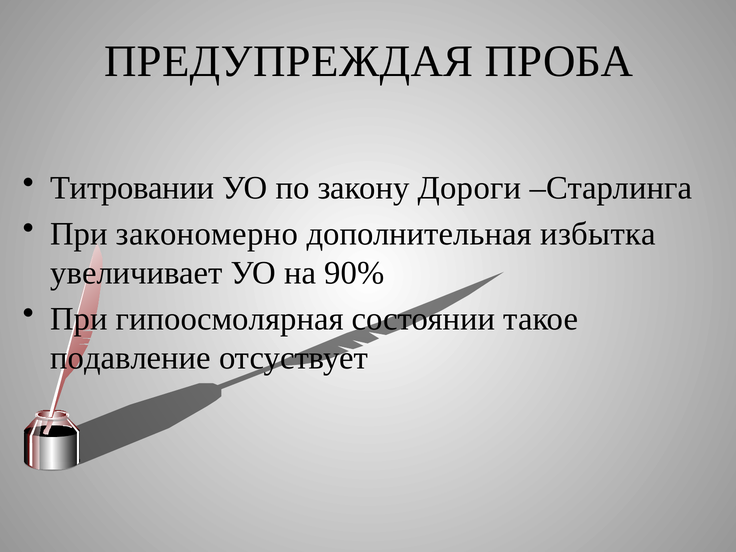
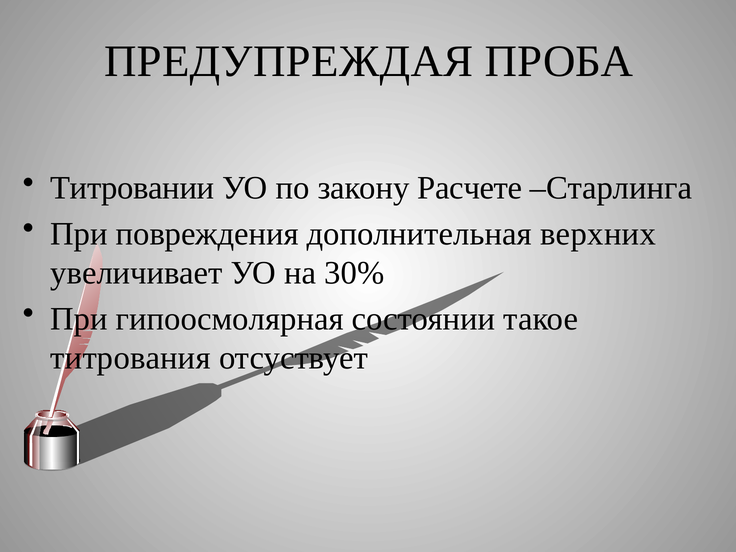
Дороги: Дороги -> Расчете
закономерно: закономерно -> повреждения
избытка: избытка -> верхних
90%: 90% -> 30%
подавление: подавление -> титрования
